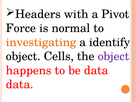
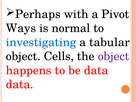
Headers: Headers -> Perhaps
Force: Force -> Ways
investigating colour: orange -> blue
identify: identify -> tabular
